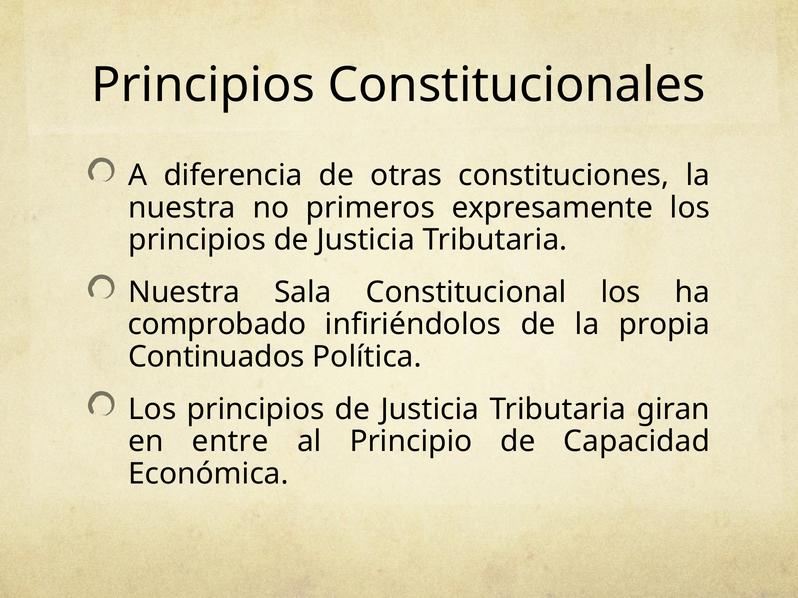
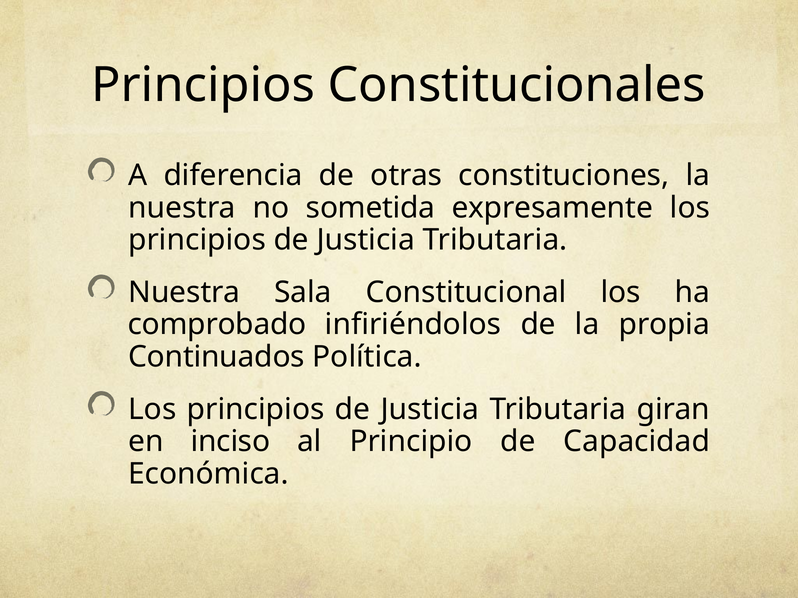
primeros: primeros -> sometida
entre: entre -> inciso
